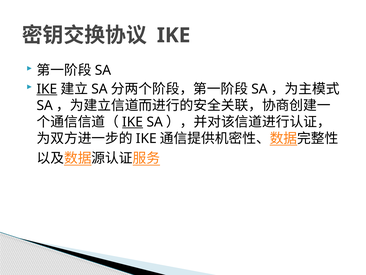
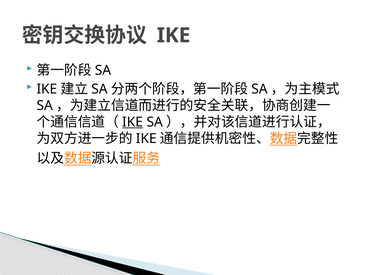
IKE at (47, 89) underline: present -> none
